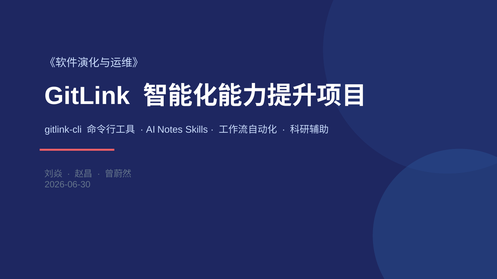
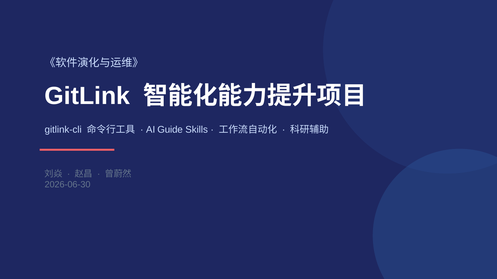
Notes: Notes -> Guide
